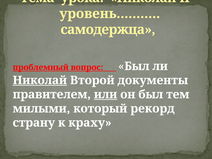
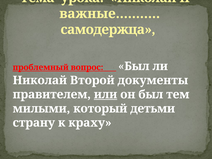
уровень: уровень -> важные
Николай at (40, 80) underline: present -> none
рекорд: рекорд -> детьми
